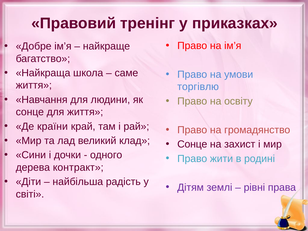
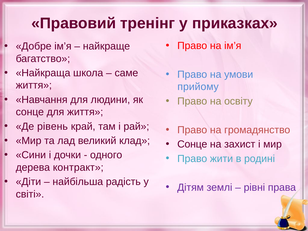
торгівлю: торгівлю -> прийому
країни: країни -> рівень
